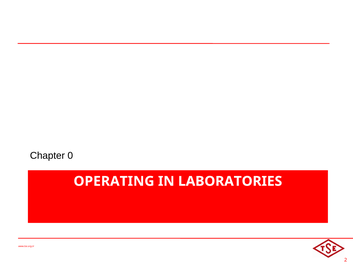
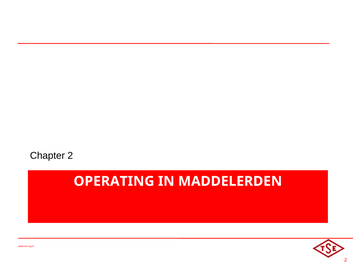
Chapter 0: 0 -> 2
LABORATORIES: LABORATORIES -> MADDELERDEN
